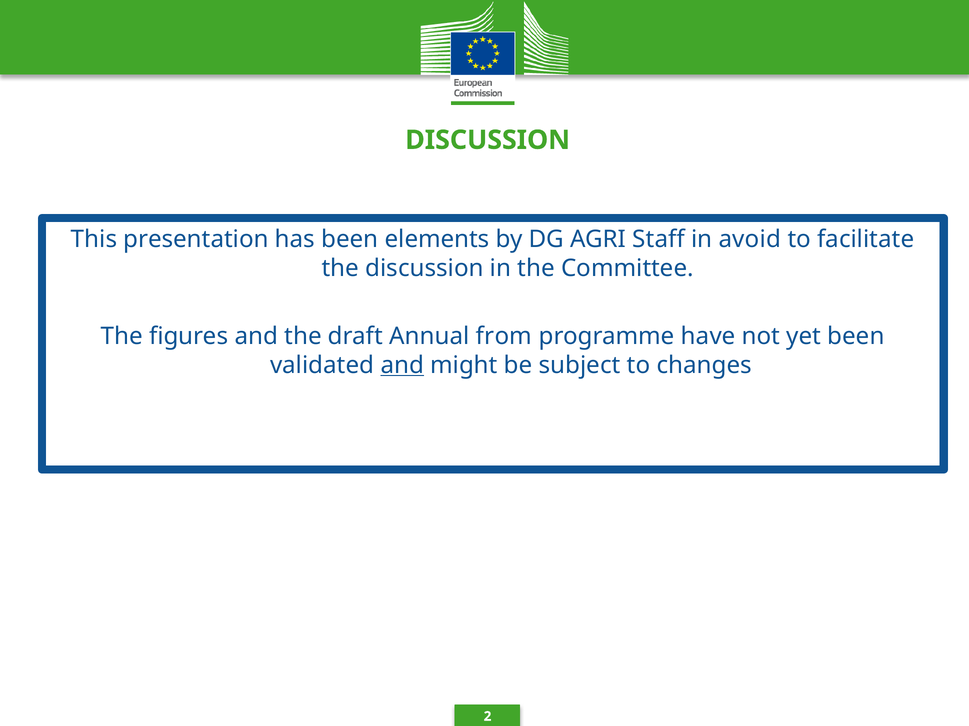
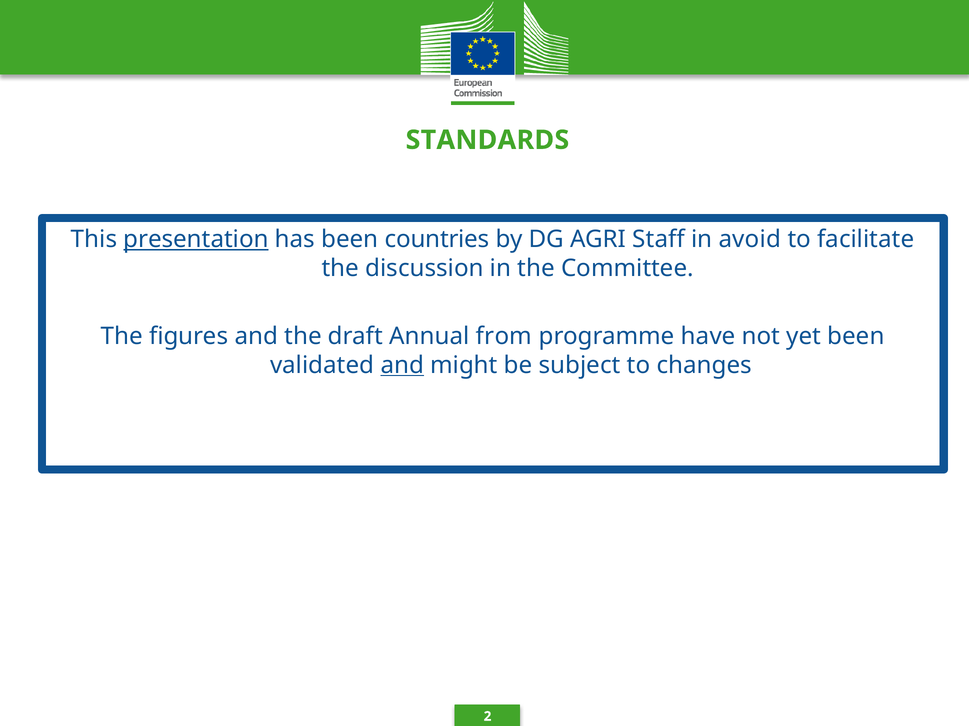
DISCUSSION at (488, 140): DISCUSSION -> STANDARDS
presentation underline: none -> present
elements: elements -> countries
